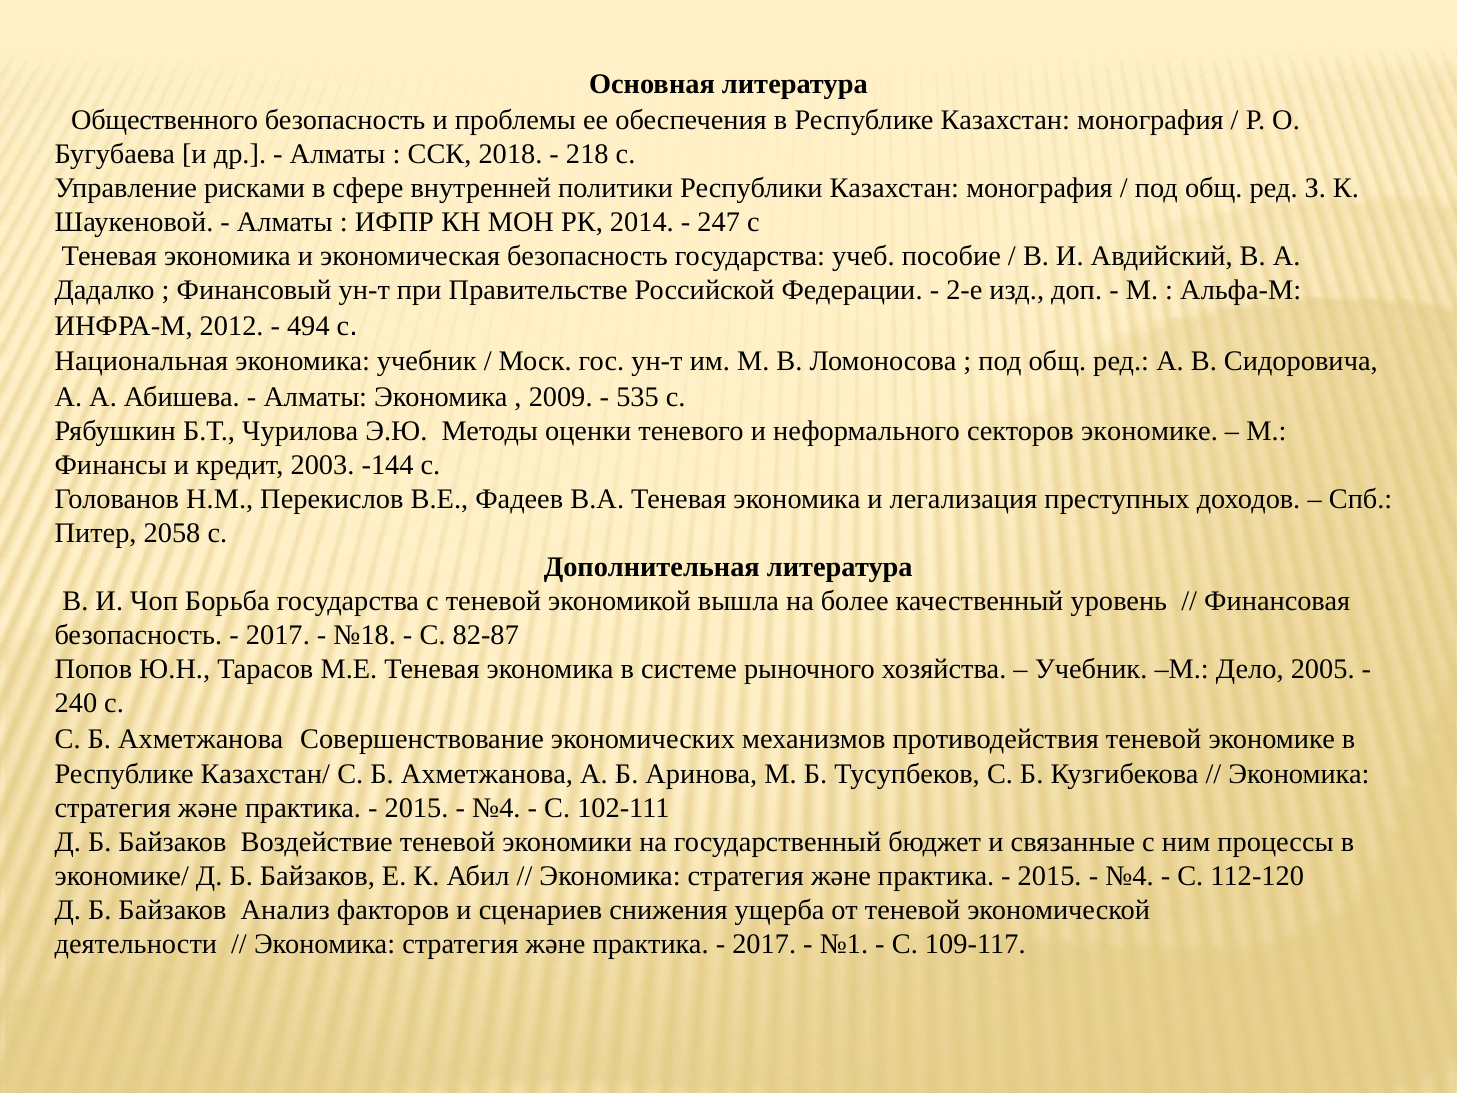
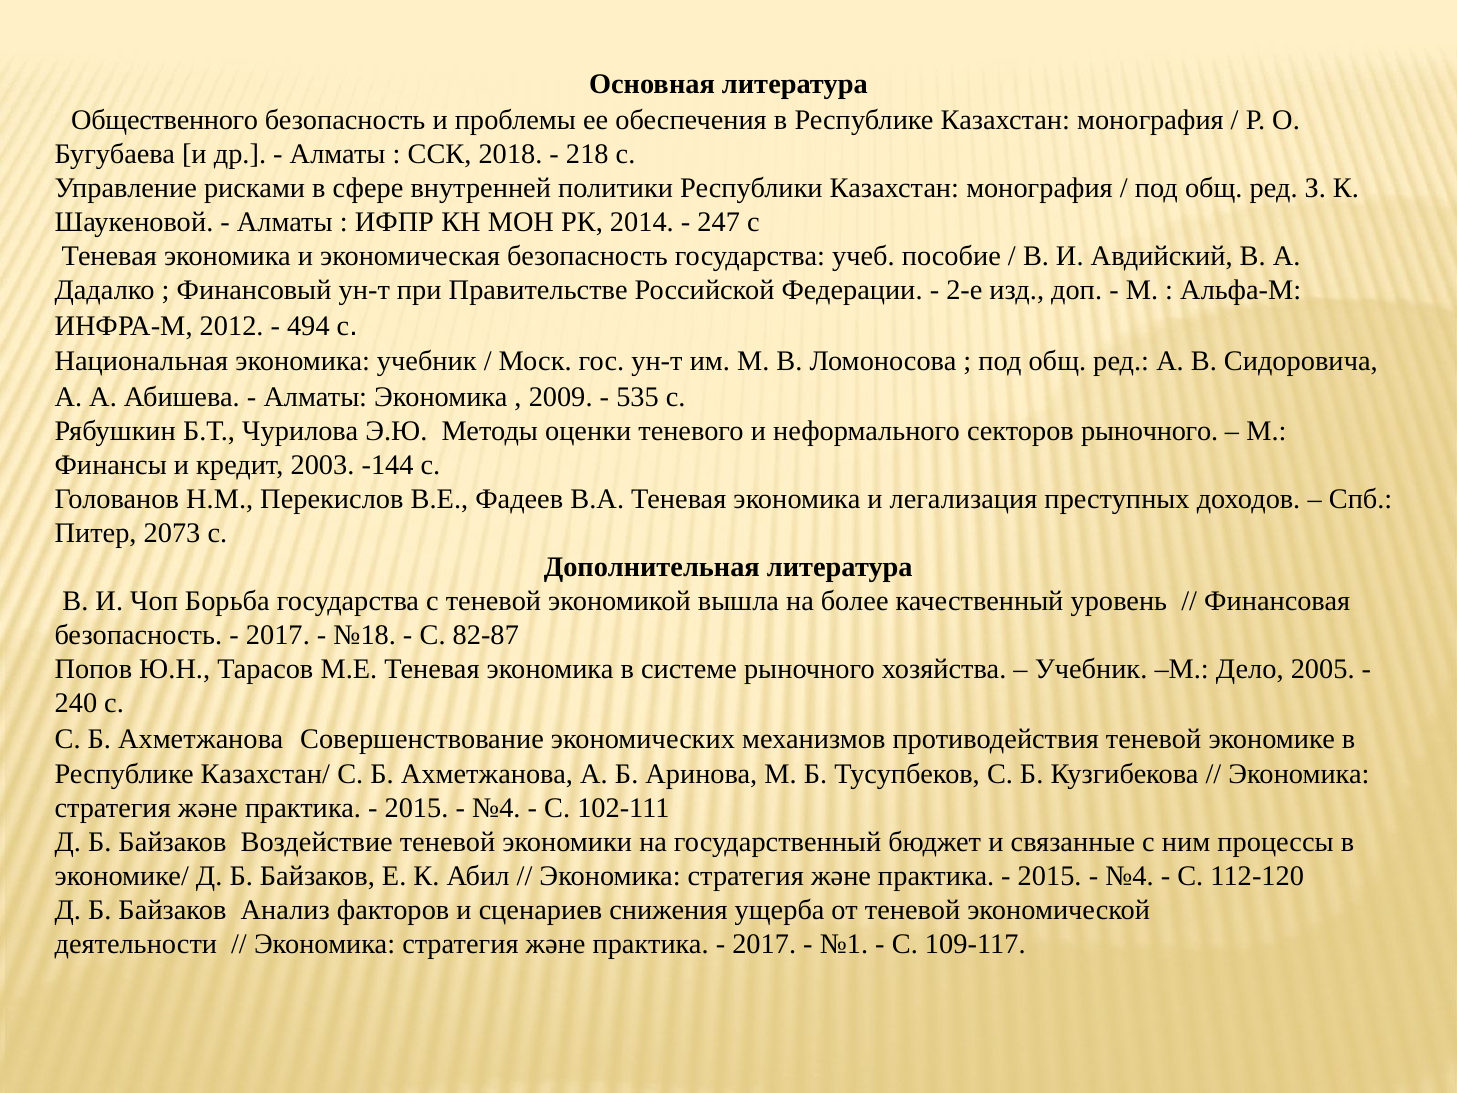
секторов экономике: экономике -> рыночного
2058: 2058 -> 2073
